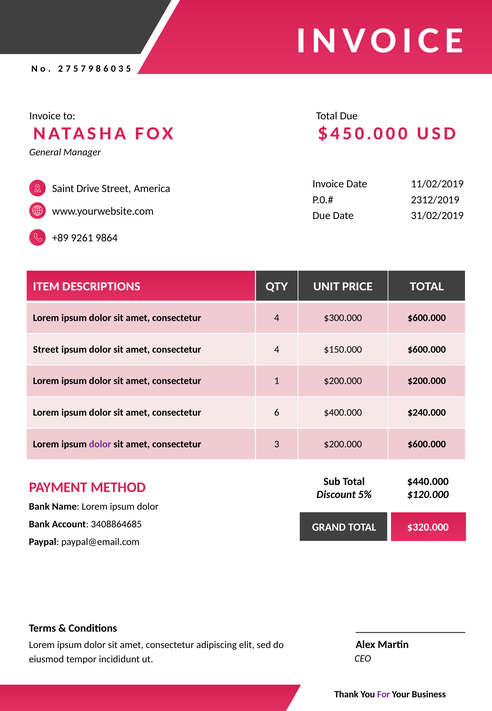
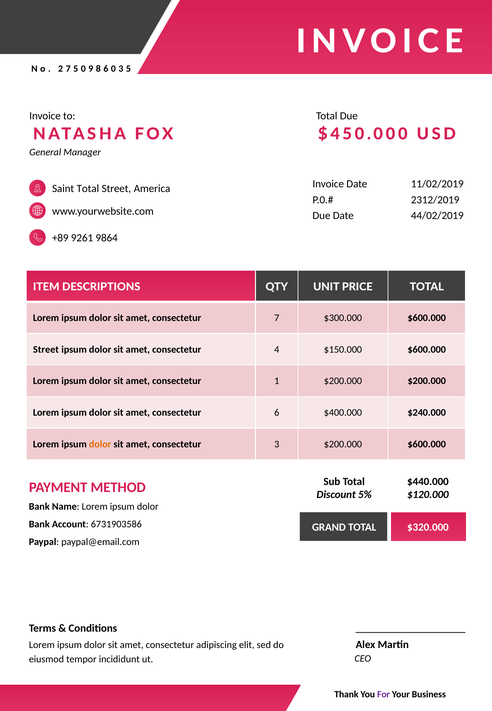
7 at (83, 69): 7 -> 0
Saint Drive: Drive -> Total
31/02/2019: 31/02/2019 -> 44/02/2019
4 at (277, 318): 4 -> 7
dolor at (100, 444) colour: purple -> orange
3408864685: 3408864685 -> 6731903586
